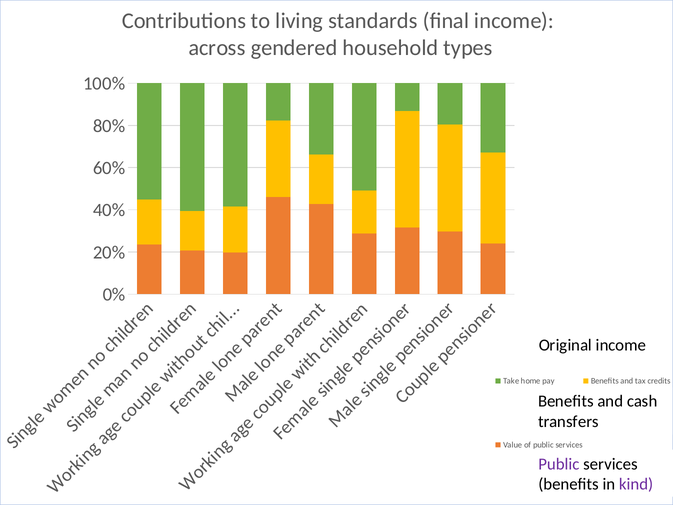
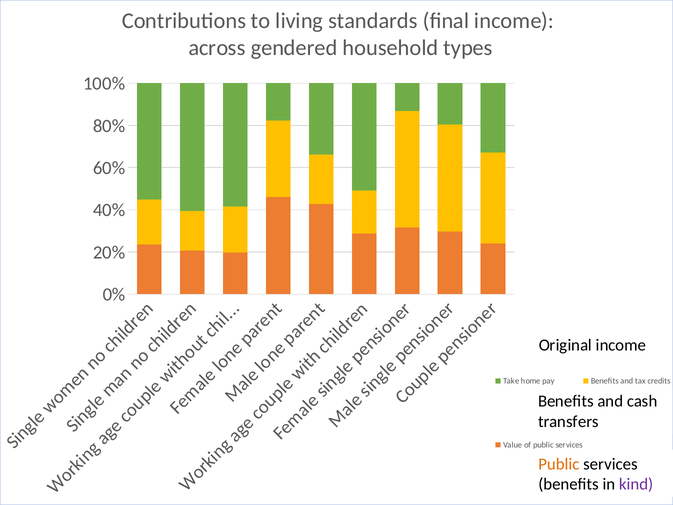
Public at (559, 464) colour: purple -> orange
